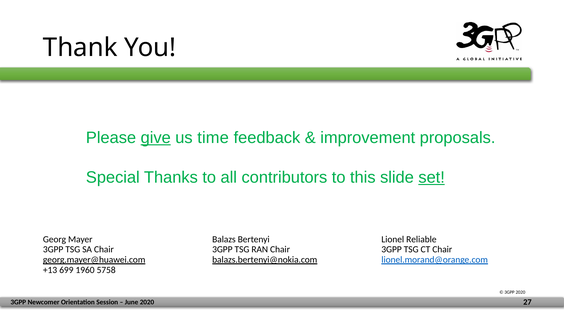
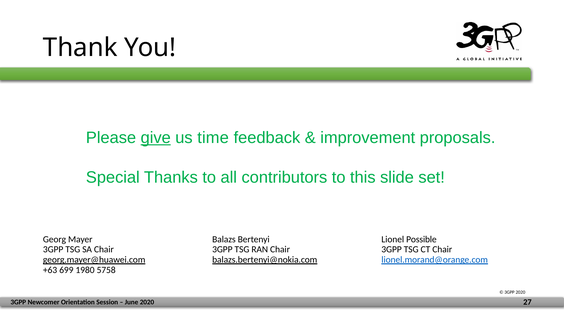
set underline: present -> none
Reliable: Reliable -> Possible
+13: +13 -> +63
1960: 1960 -> 1980
